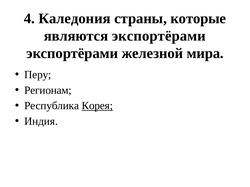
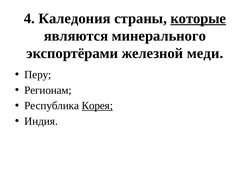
которые underline: none -> present
являются экспортёрами: экспортёрами -> минерального
мира: мира -> меди
